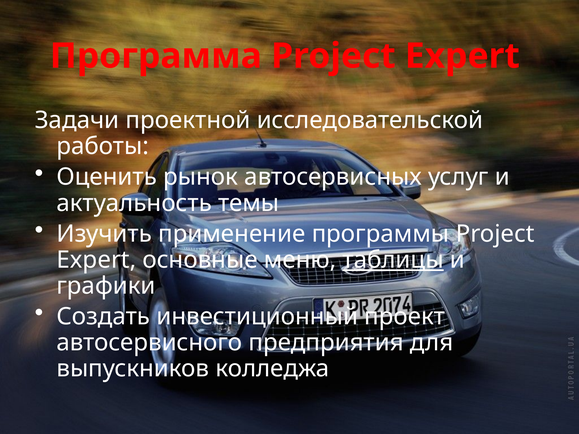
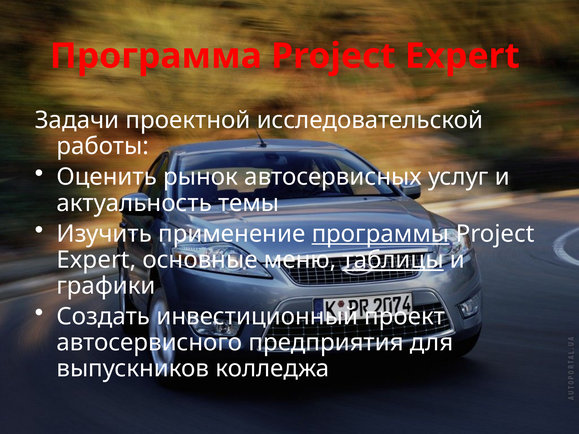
программы underline: none -> present
